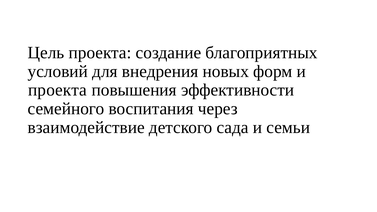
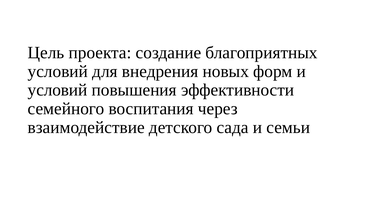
проекта at (57, 90): проекта -> условий
